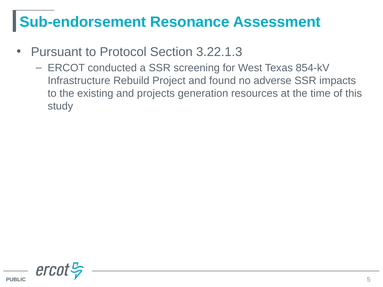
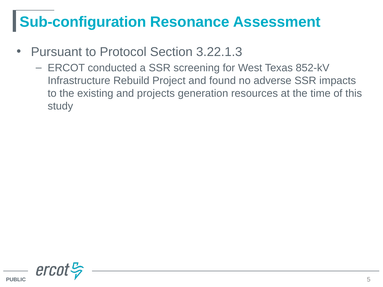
Sub-endorsement: Sub-endorsement -> Sub-configuration
854-kV: 854-kV -> 852-kV
